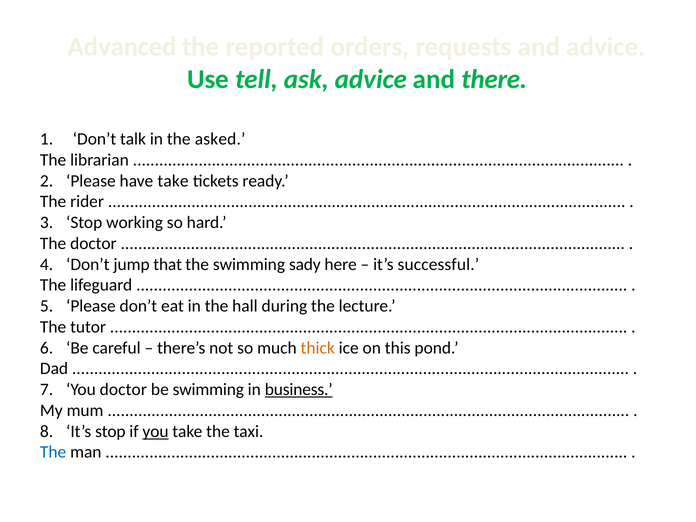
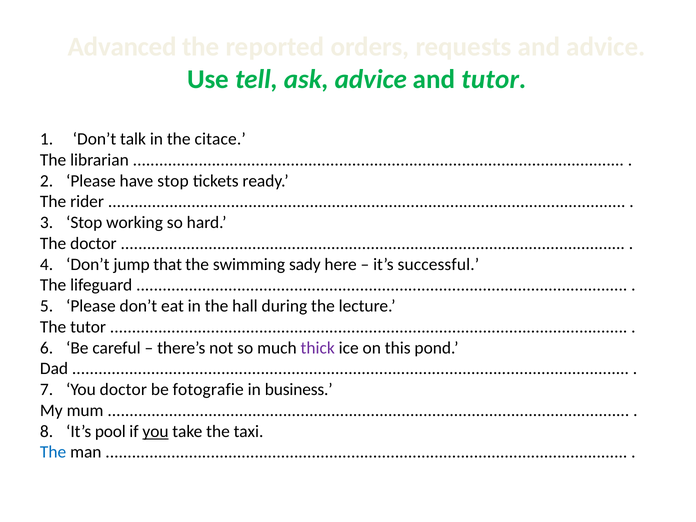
and there: there -> tutor
asked: asked -> citace
have take: take -> stop
thick colour: orange -> purple
be swimming: swimming -> fotografie
business underline: present -> none
It’s stop: stop -> pool
